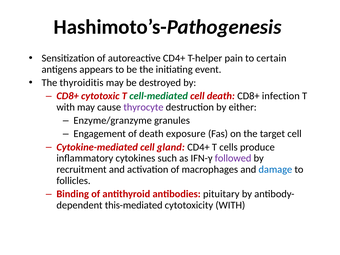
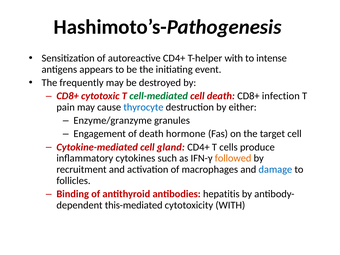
T-helper pain: pain -> with
certain: certain -> intense
thyroiditis: thyroiditis -> frequently
with at (66, 107): with -> pain
thyrocyte colour: purple -> blue
exposure: exposure -> hormone
followed colour: purple -> orange
pituitary: pituitary -> hepatitis
